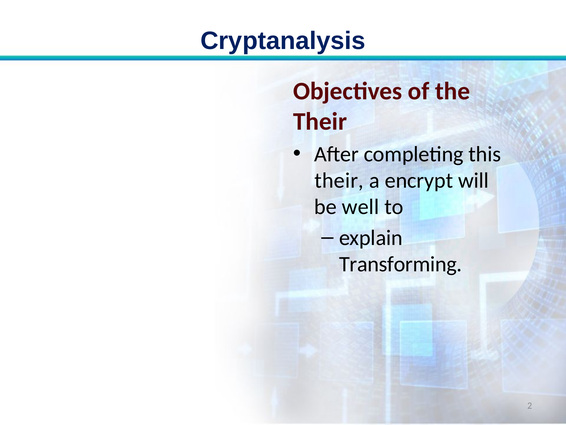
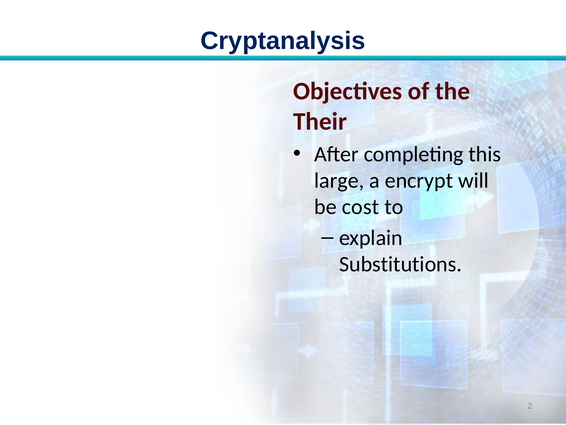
their at (339, 180): their -> large
well: well -> cost
Transforming: Transforming -> Substitutions
